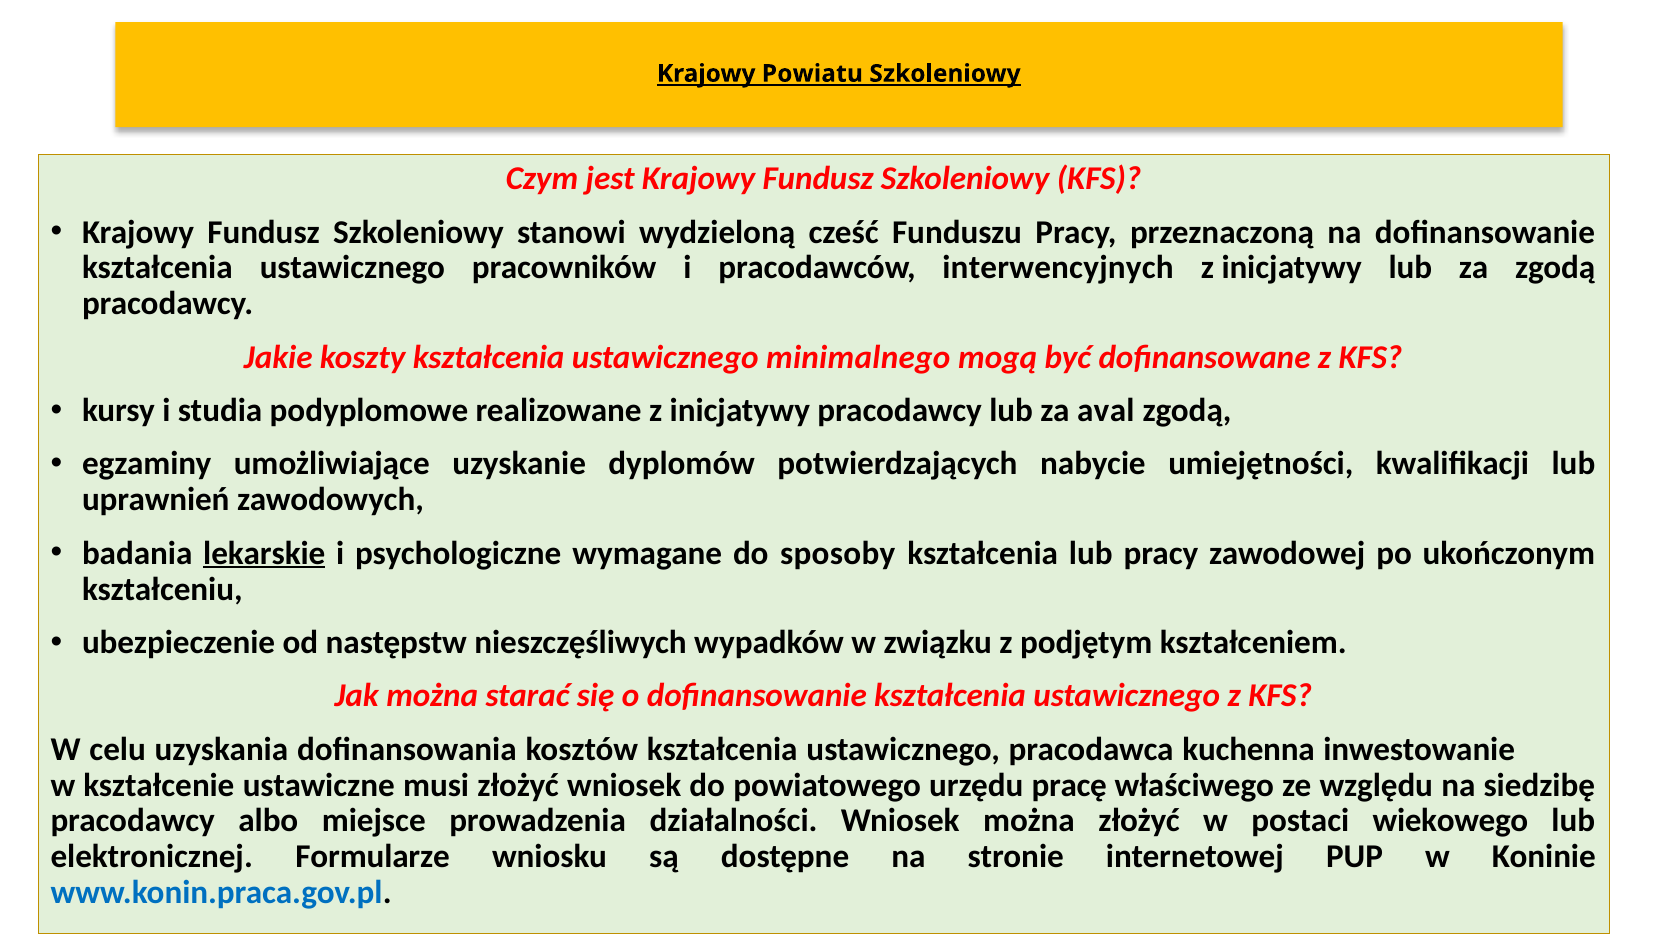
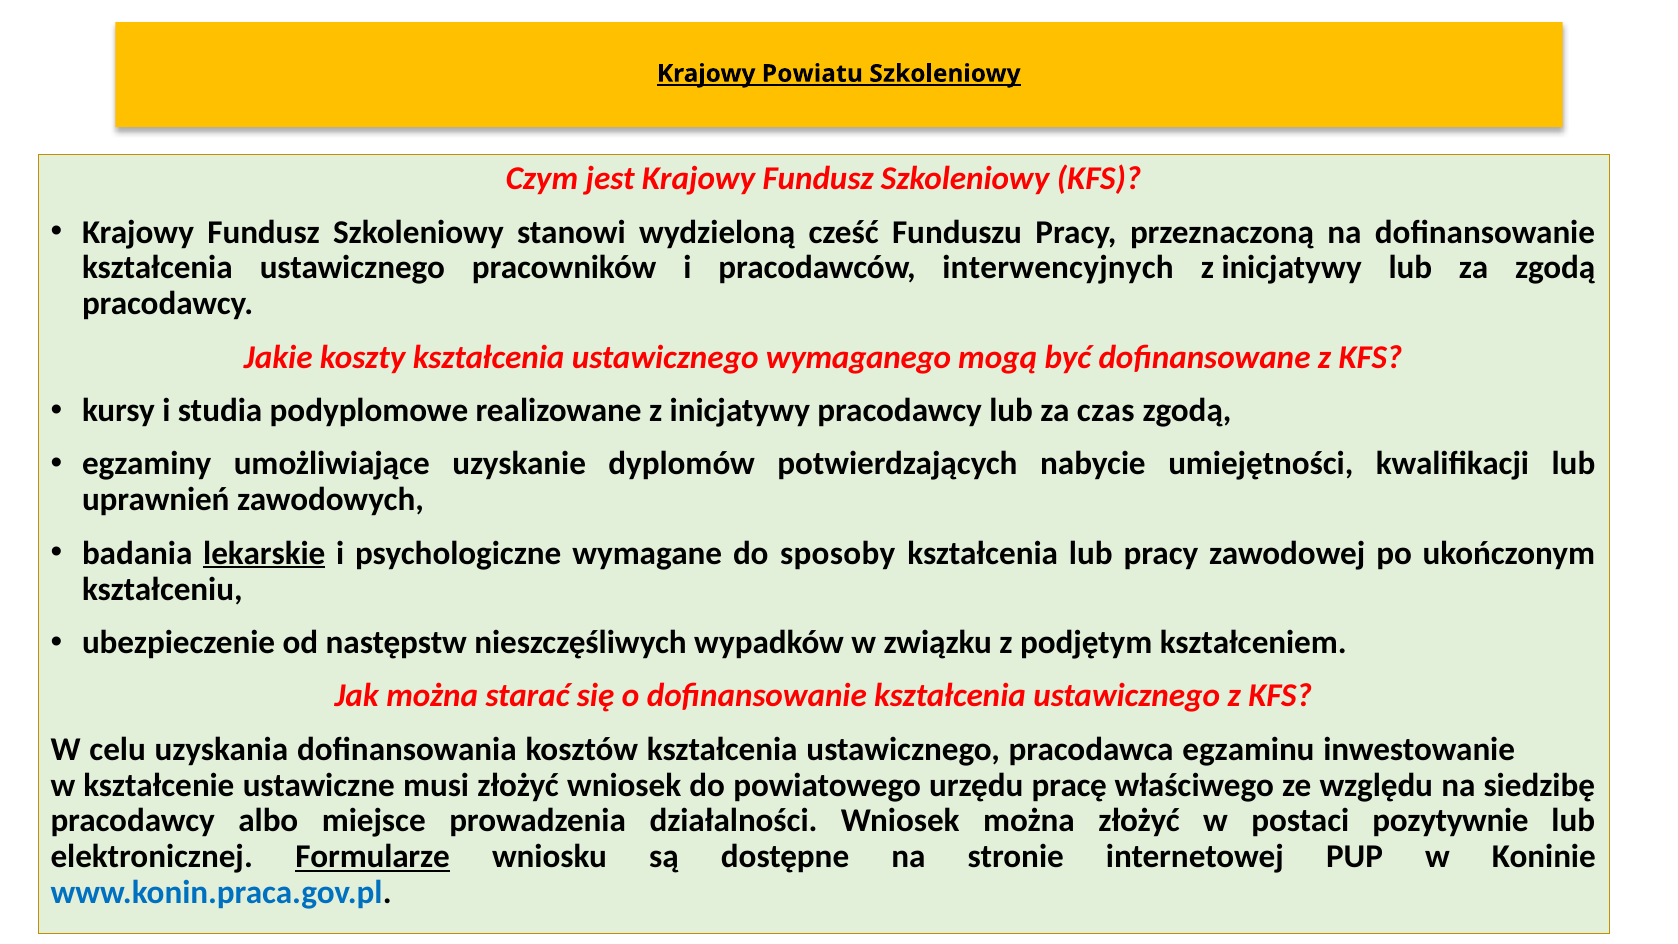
minimalnego: minimalnego -> wymaganego
aval: aval -> czas
kuchenna: kuchenna -> egzaminu
wiekowego: wiekowego -> pozytywnie
Formularze underline: none -> present
